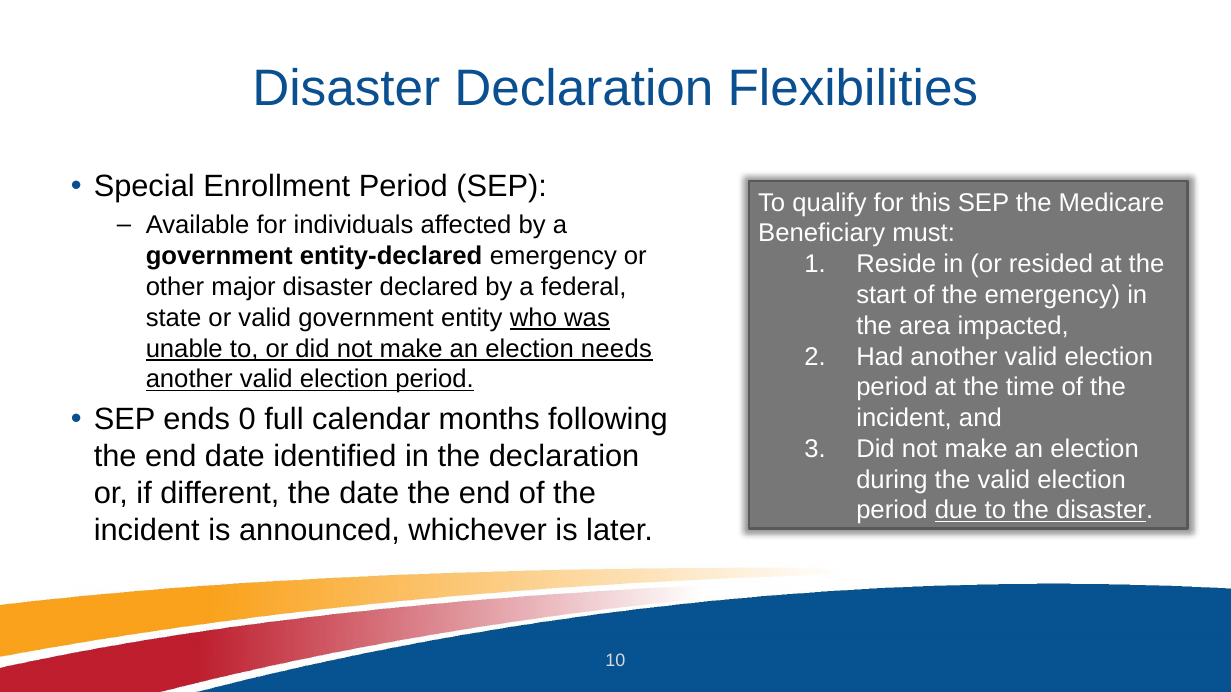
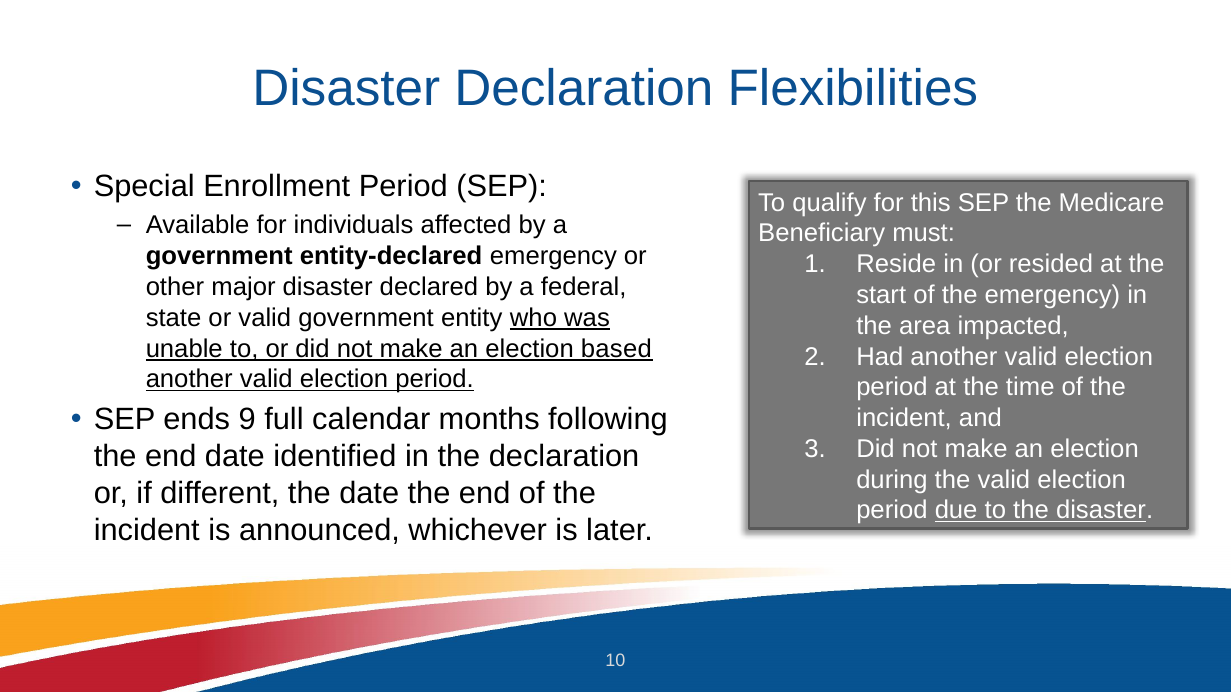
needs: needs -> based
0: 0 -> 9
